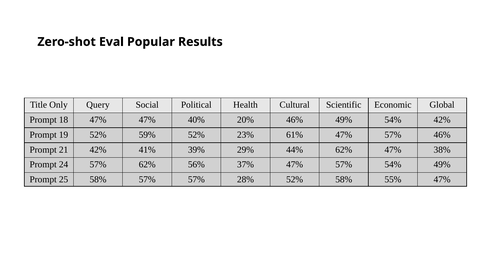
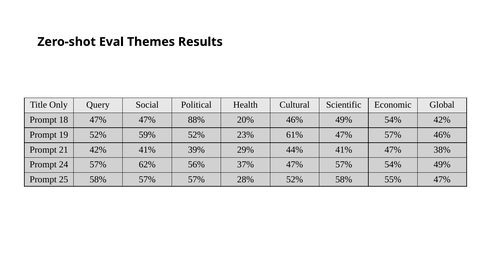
Popular: Popular -> Themes
40%: 40% -> 88%
44% 62%: 62% -> 41%
